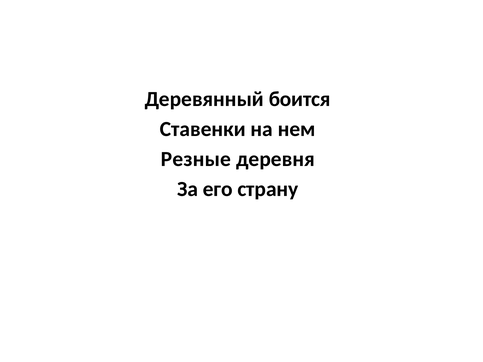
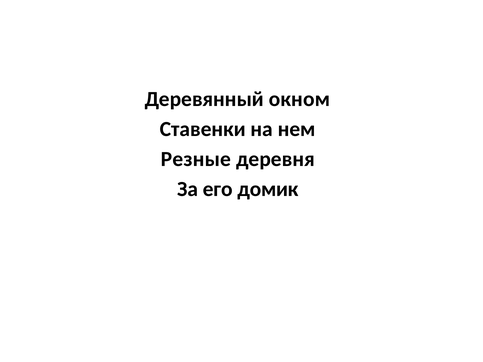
боится: боится -> окном
страну: страну -> домик
